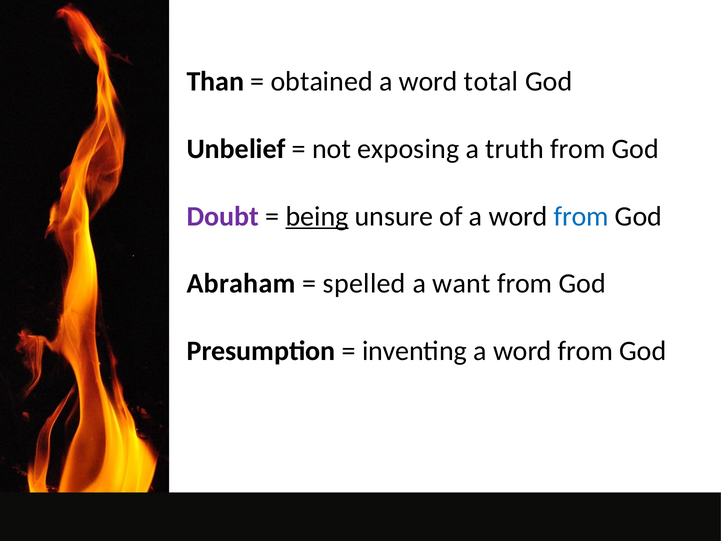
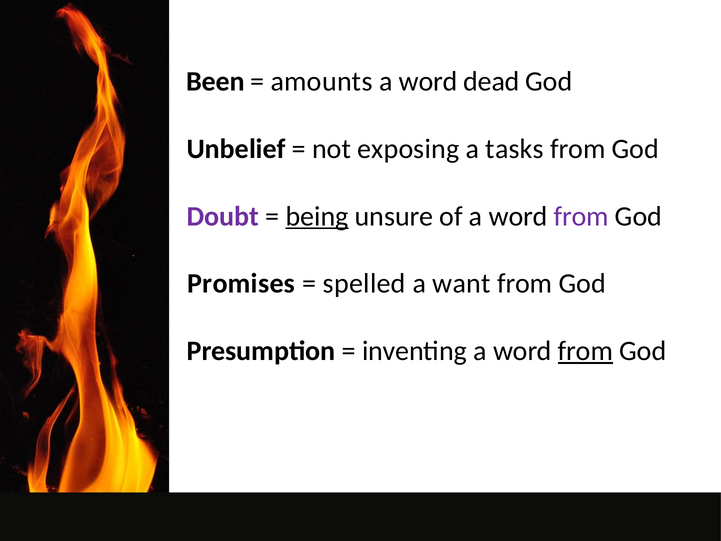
Than: Than -> Been
obtained: obtained -> amounts
total: total -> dead
truth: truth -> tasks
from at (581, 216) colour: blue -> purple
Abraham: Abraham -> Promises
from at (585, 351) underline: none -> present
